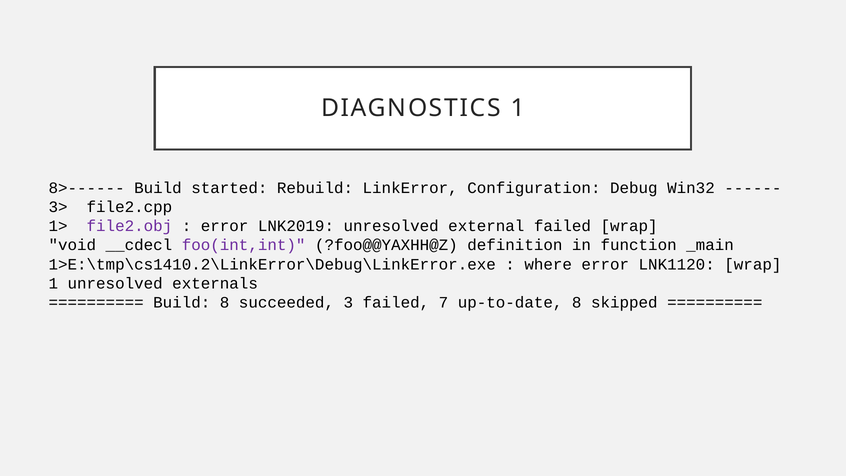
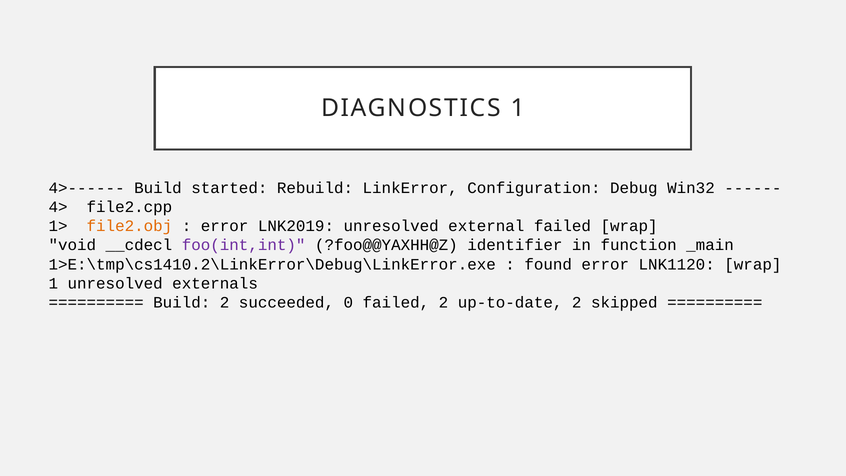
8>------: 8>------ -> 4>------
3>: 3> -> 4>
file2.obj colour: purple -> orange
definition: definition -> identifier
where: where -> found
Build 8: 8 -> 2
3: 3 -> 0
failed 7: 7 -> 2
up-to-date 8: 8 -> 2
